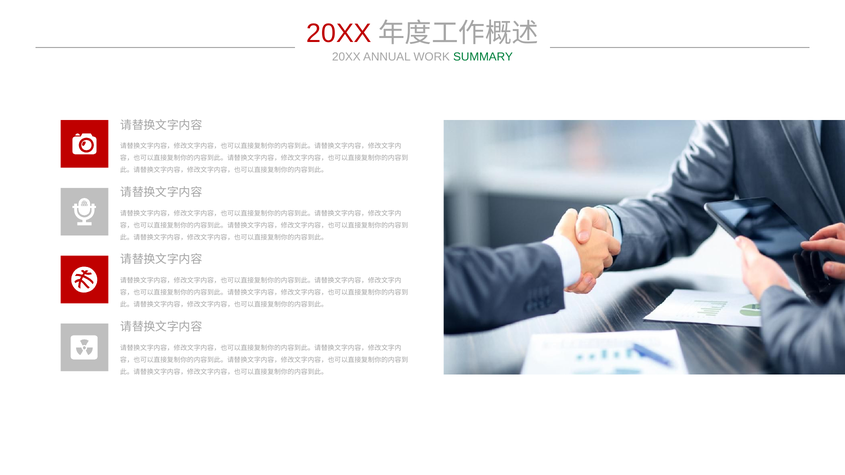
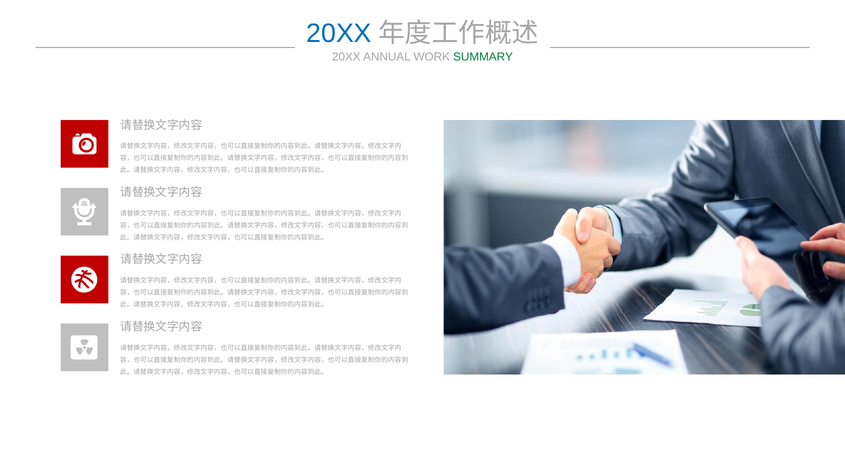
20XX at (339, 33) colour: red -> blue
